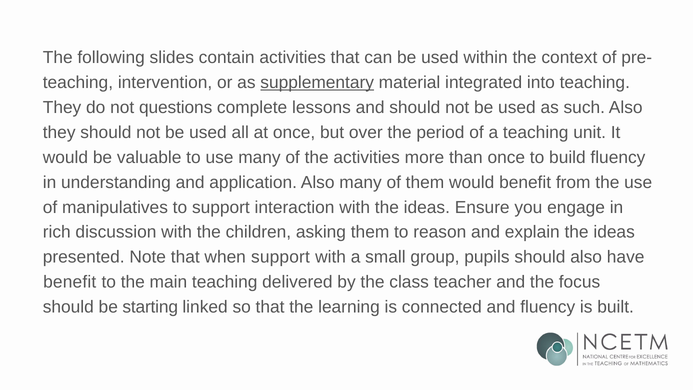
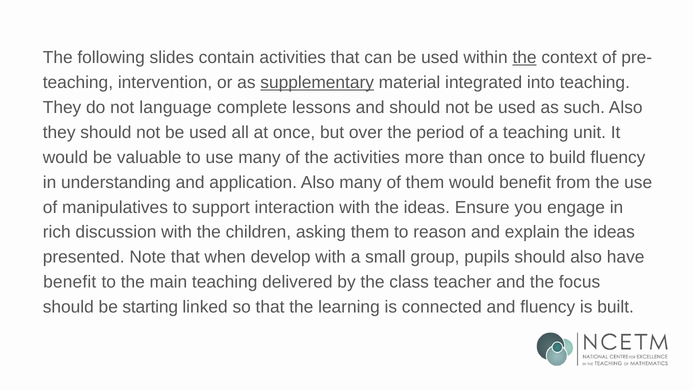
the at (525, 58) underline: none -> present
questions: questions -> language
when support: support -> develop
